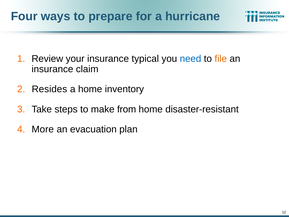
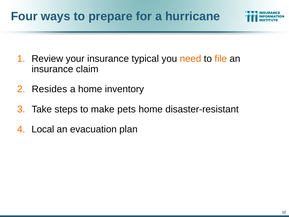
need colour: blue -> orange
from: from -> pets
More: More -> Local
